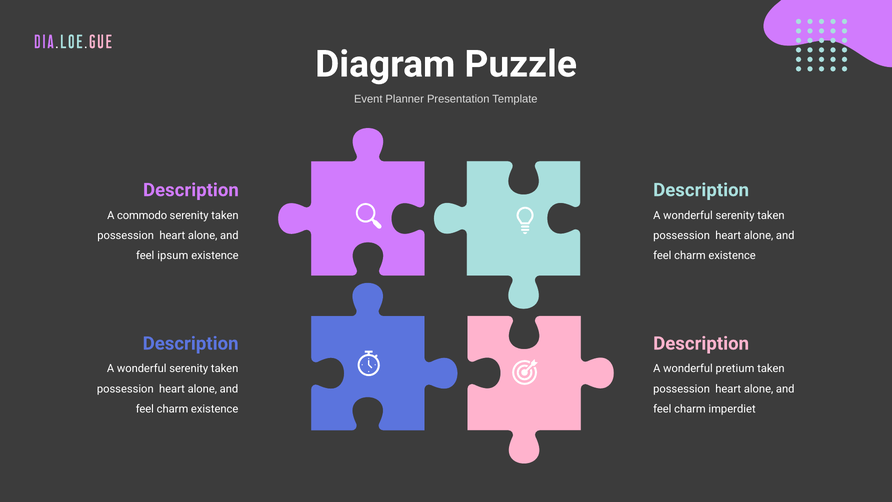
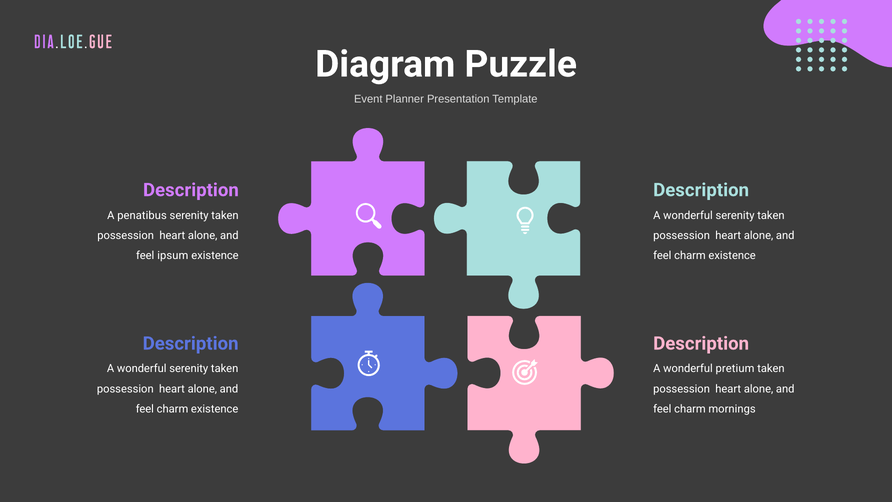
commodo: commodo -> penatibus
imperdiet: imperdiet -> mornings
